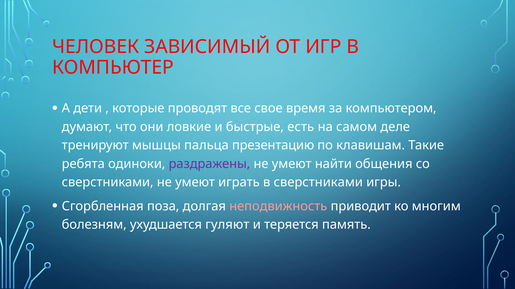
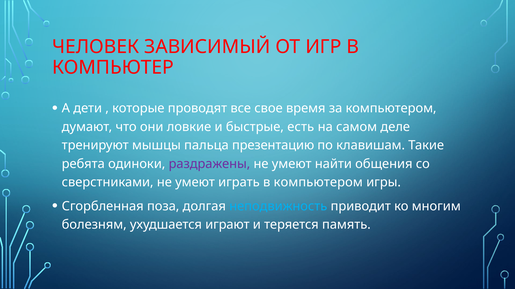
в сверстниками: сверстниками -> компьютером
неподвижность colour: pink -> light blue
гуляют: гуляют -> играют
